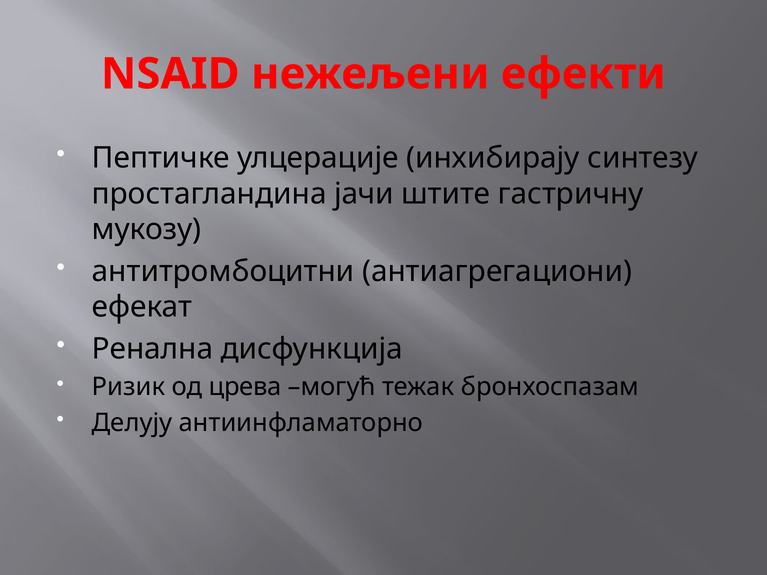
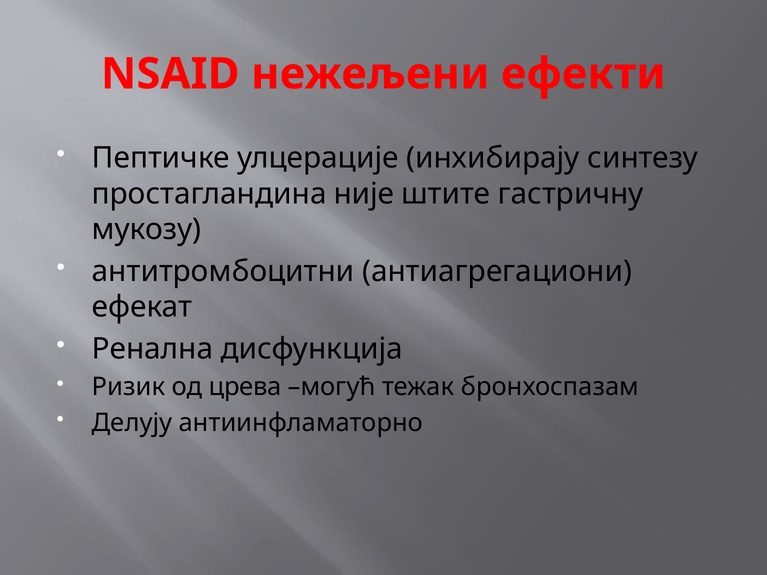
јачи: јачи -> није
